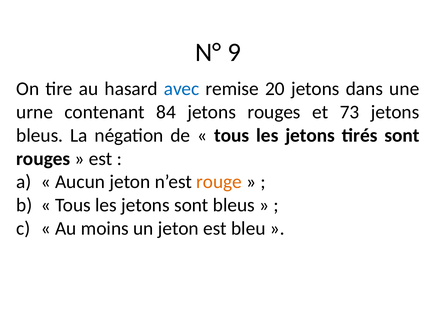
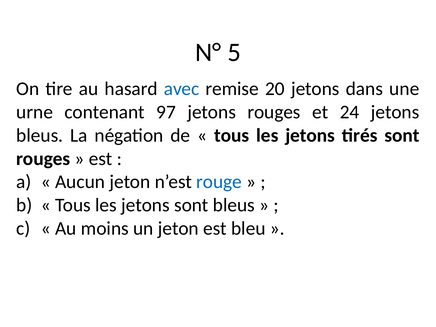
9: 9 -> 5
84: 84 -> 97
73: 73 -> 24
rouge colour: orange -> blue
